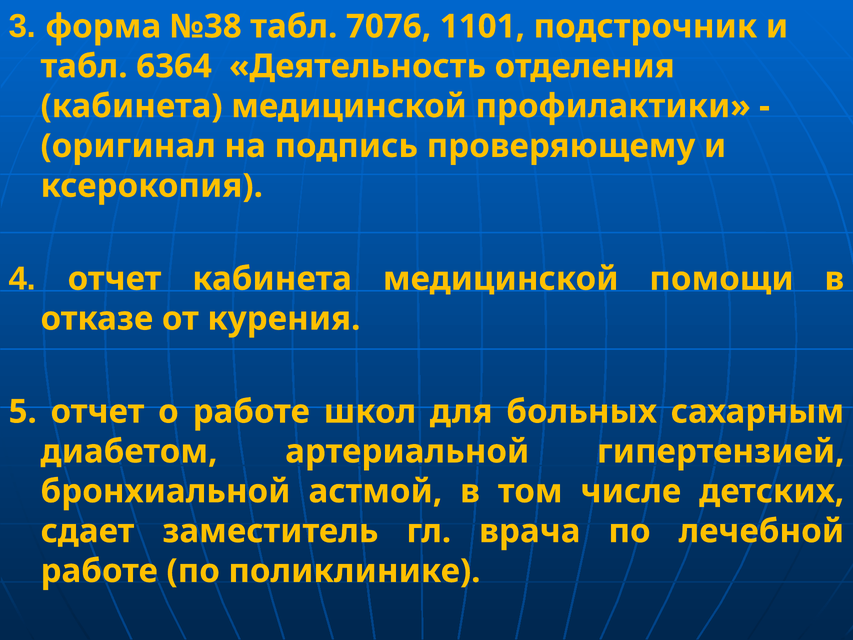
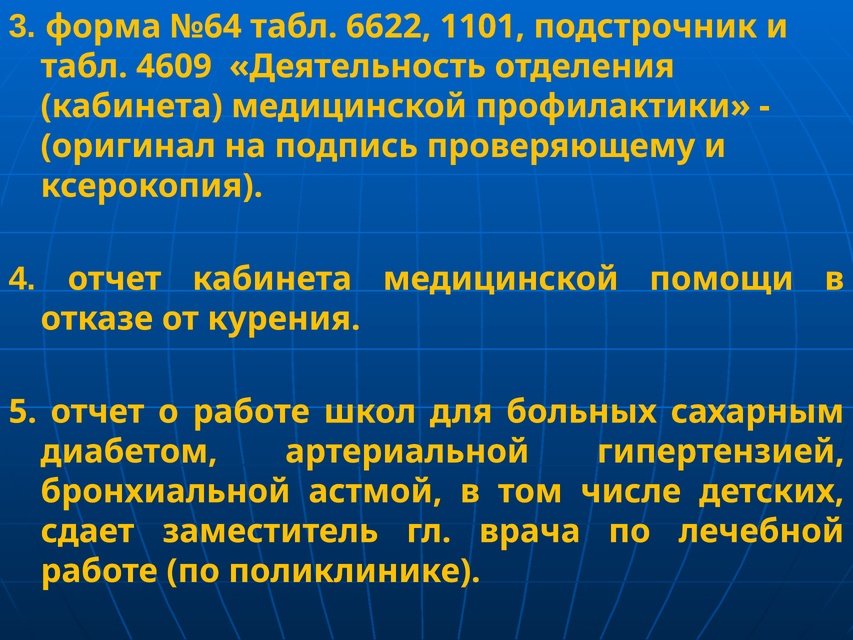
№38: №38 -> №64
7076: 7076 -> 6622
6364: 6364 -> 4609
